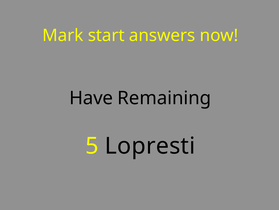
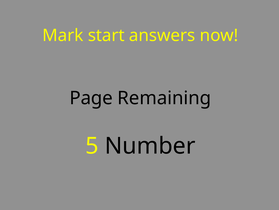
Have: Have -> Page
Lopresti: Lopresti -> Number
